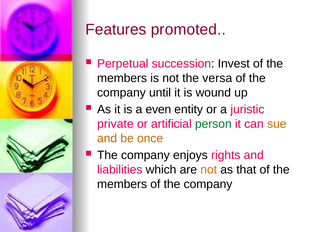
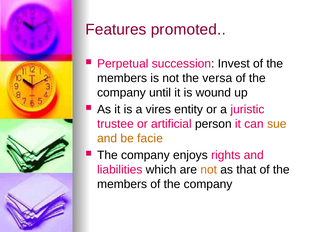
even: even -> vires
private: private -> trustee
person colour: green -> black
once: once -> facie
